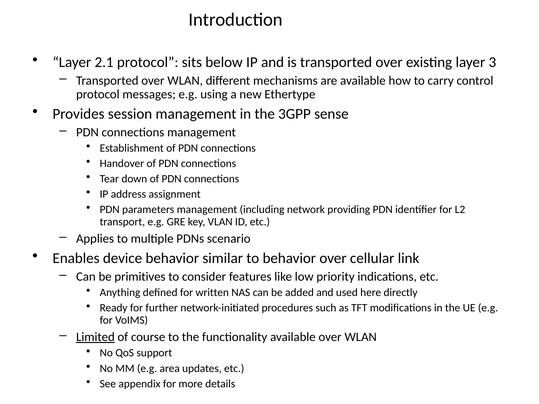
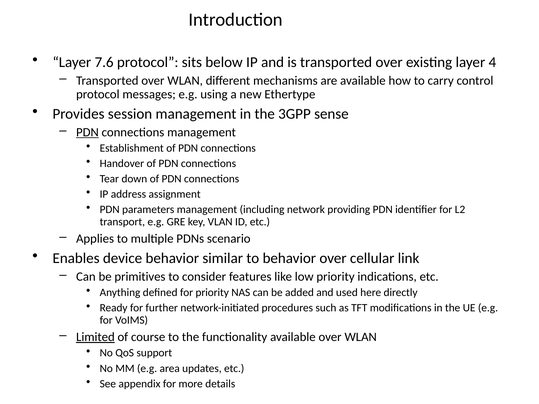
2.1: 2.1 -> 7.6
3: 3 -> 4
PDN at (87, 132) underline: none -> present
for written: written -> priority
